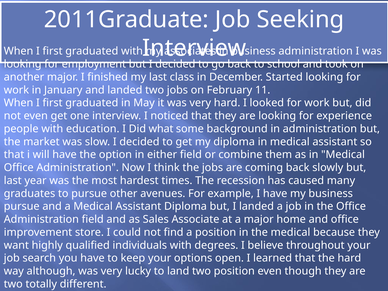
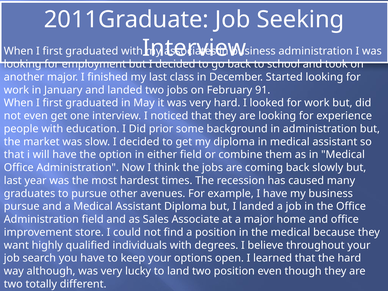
11: 11 -> 91
what: what -> prior
